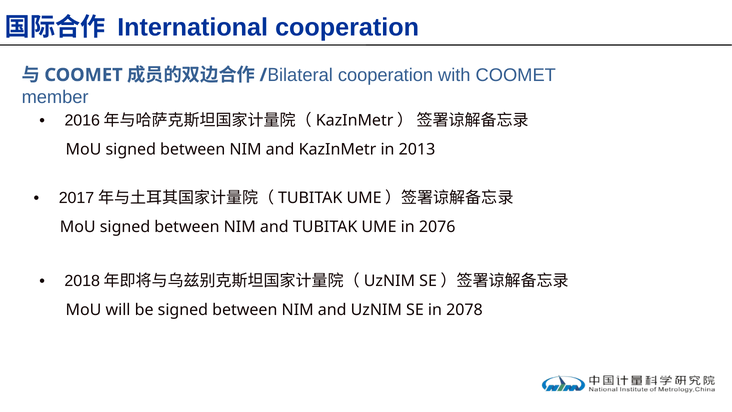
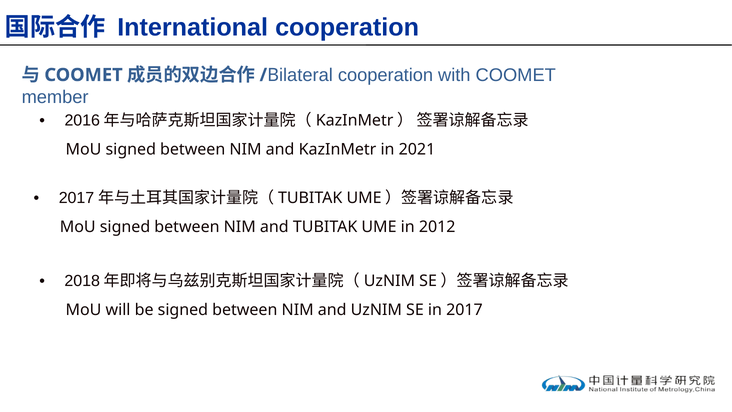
2013: 2013 -> 2021
2076: 2076 -> 2012
2078: 2078 -> 2017
